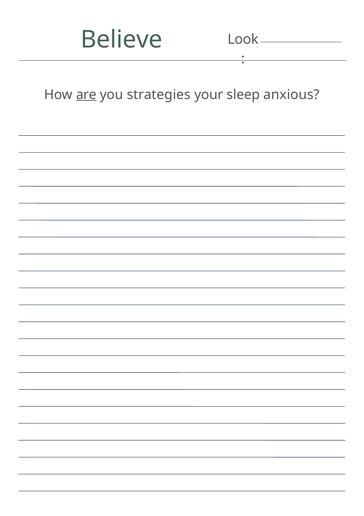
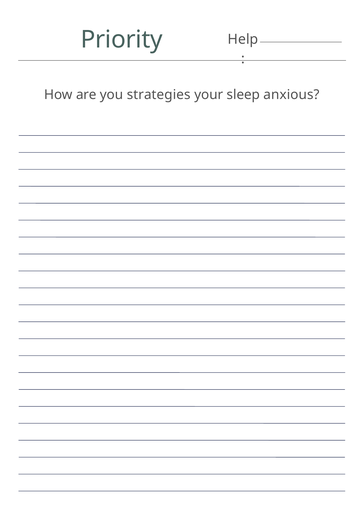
Believe: Believe -> Priority
Look: Look -> Help
are underline: present -> none
